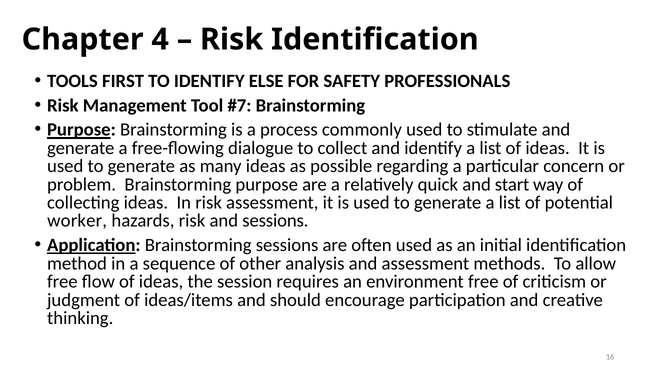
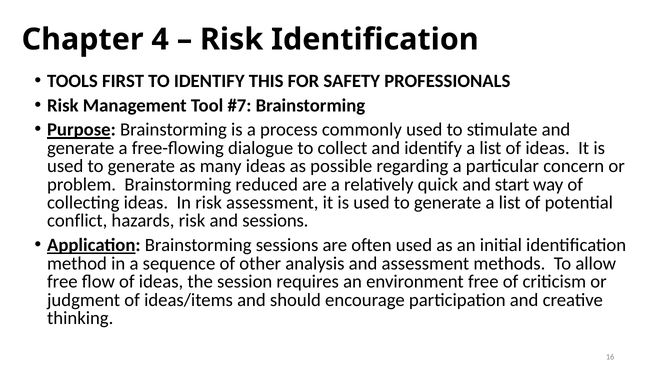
ELSE: ELSE -> THIS
Brainstorming purpose: purpose -> reduced
worker: worker -> conflict
